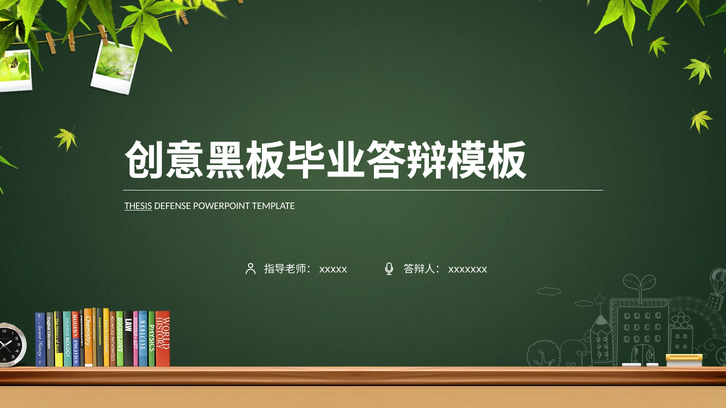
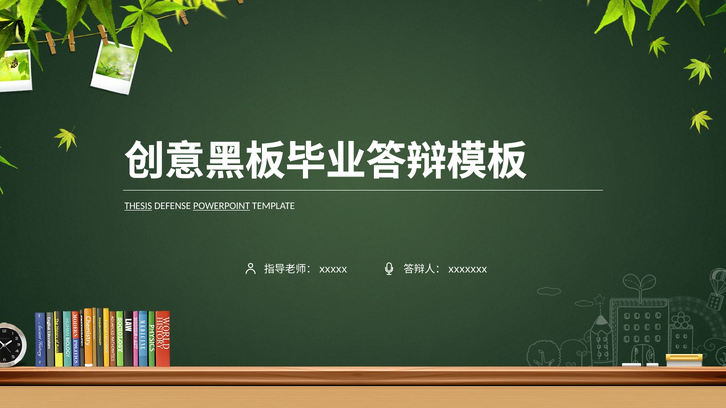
POWERPOINT underline: none -> present
